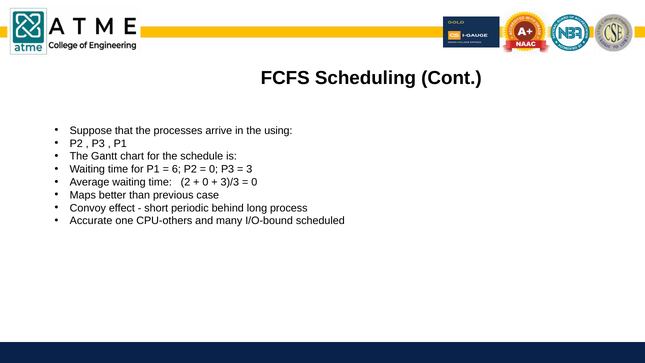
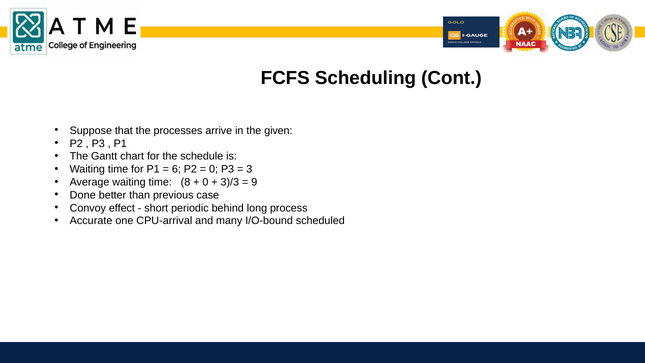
using: using -> given
2: 2 -> 8
0 at (254, 182): 0 -> 9
Maps: Maps -> Done
CPU-others: CPU-others -> CPU-arrival
